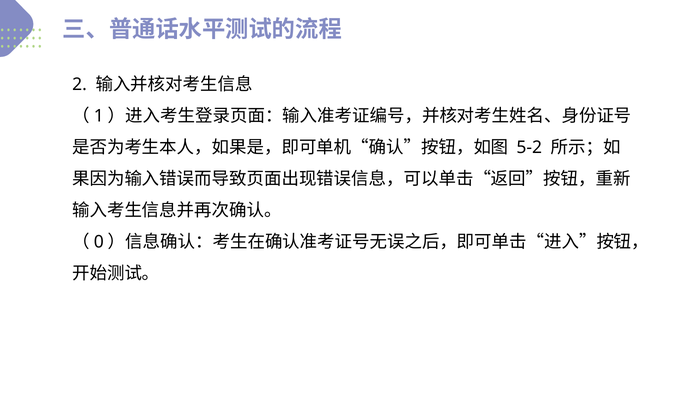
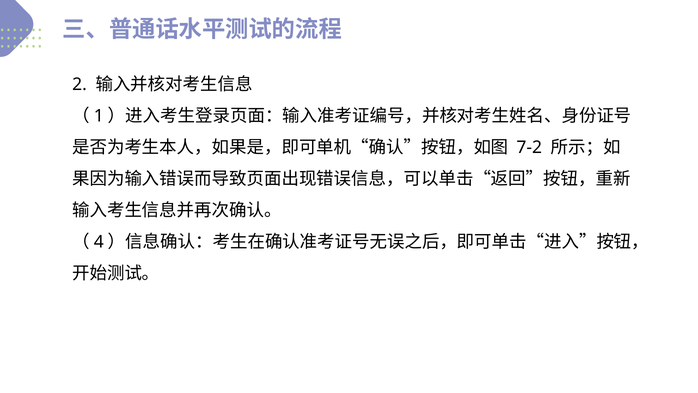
5-2: 5-2 -> 7-2
0: 0 -> 4
